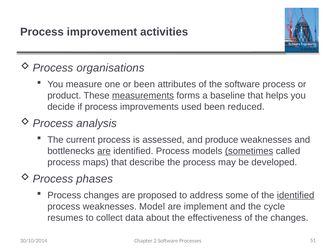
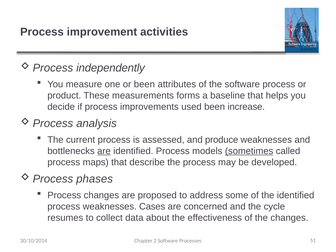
organisations: organisations -> independently
measurements underline: present -> none
reduced: reduced -> increase
identified at (296, 195) underline: present -> none
Model: Model -> Cases
implement: implement -> concerned
